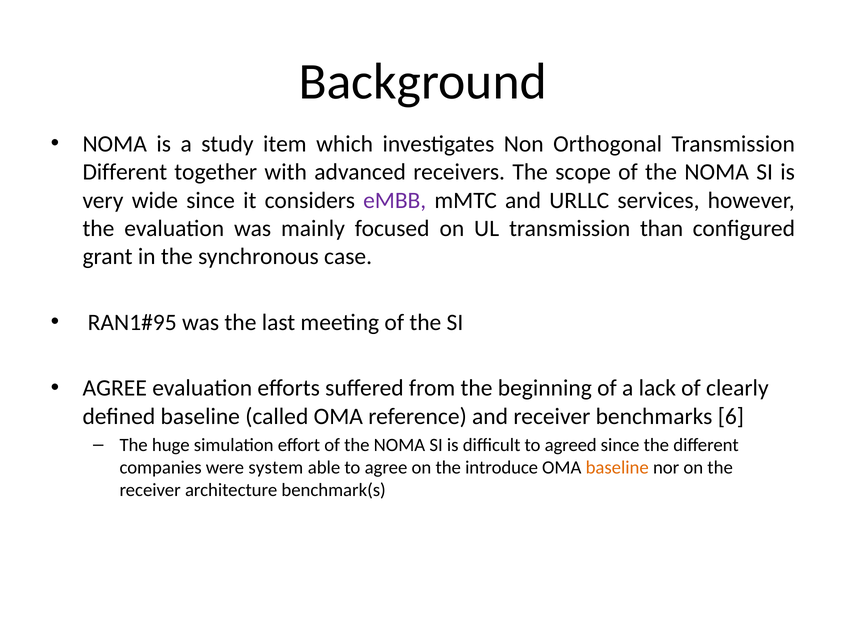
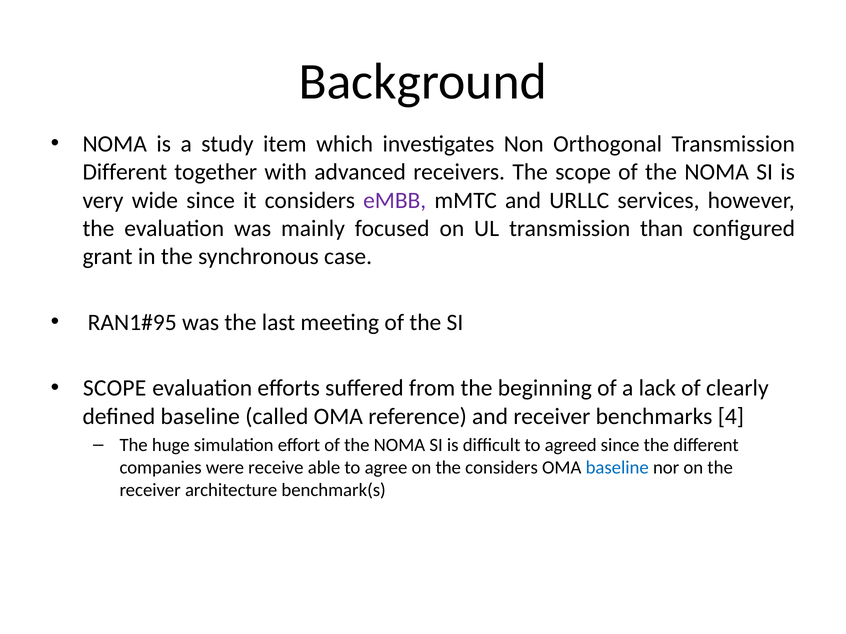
AGREE at (115, 388): AGREE -> SCOPE
6: 6 -> 4
system: system -> receive
the introduce: introduce -> considers
baseline at (617, 468) colour: orange -> blue
